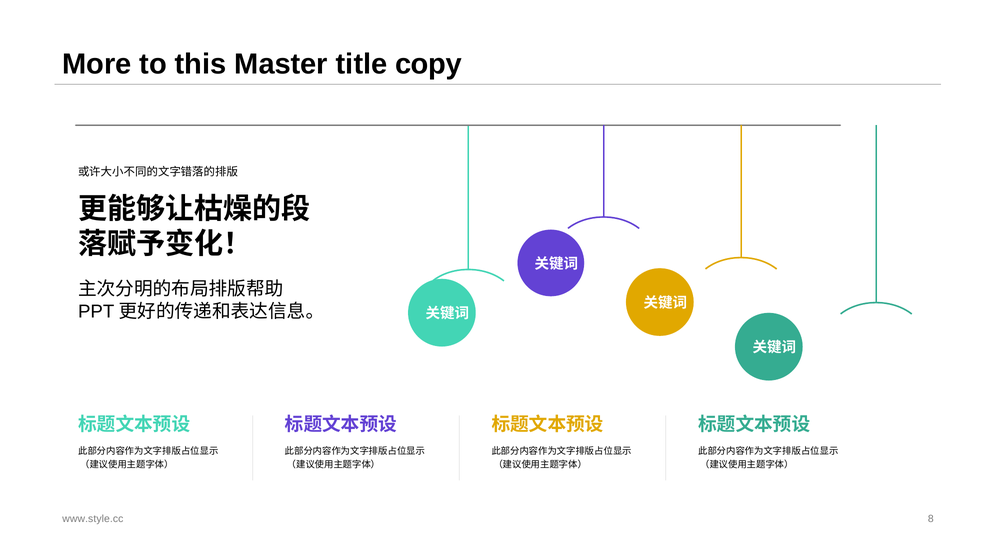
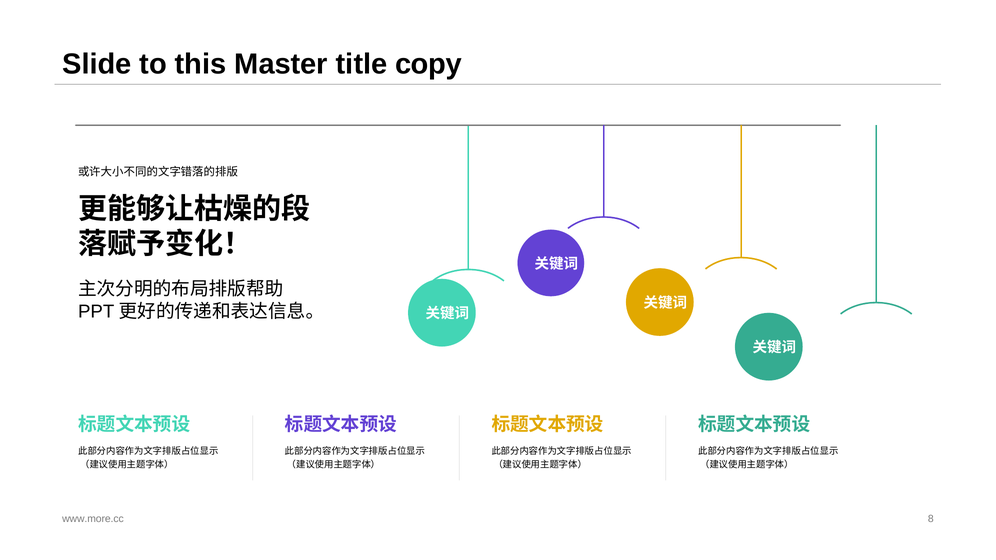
More: More -> Slide
www.style.cc: www.style.cc -> www.more.cc
